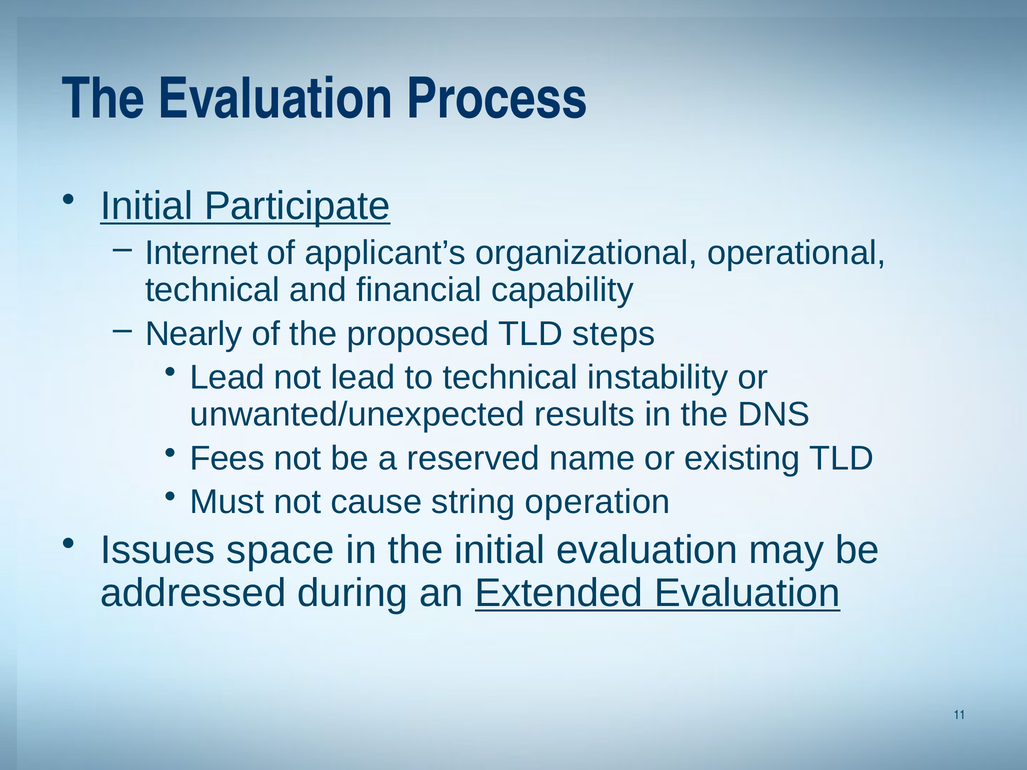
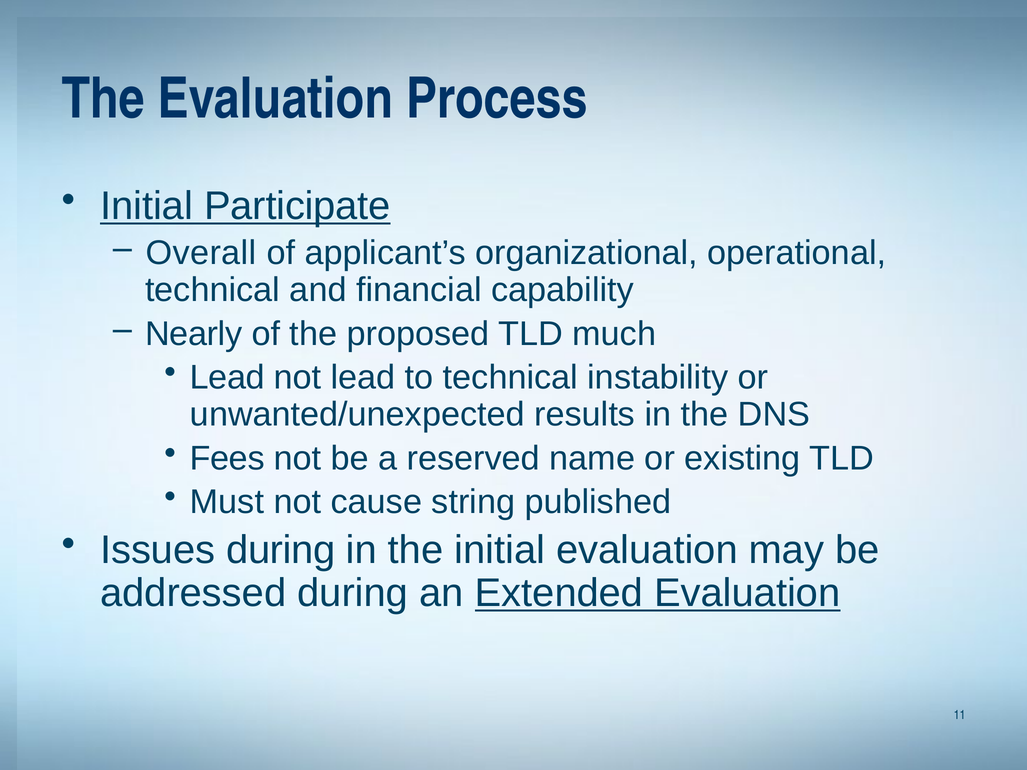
Internet: Internet -> Overall
steps: steps -> much
operation: operation -> published
Issues space: space -> during
